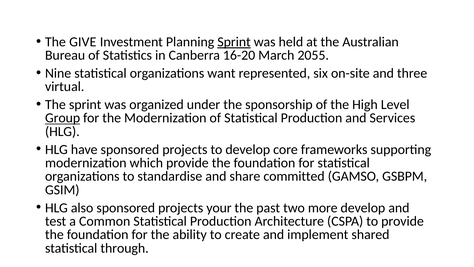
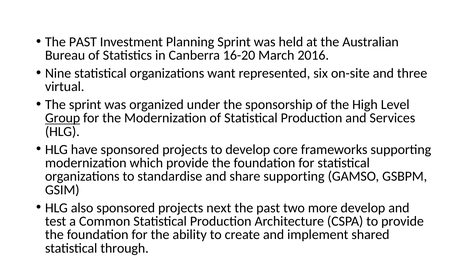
GIVE at (83, 42): GIVE -> PAST
Sprint at (234, 42) underline: present -> none
2055: 2055 -> 2016
share committed: committed -> supporting
your: your -> next
